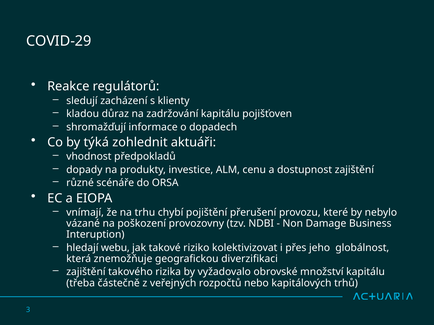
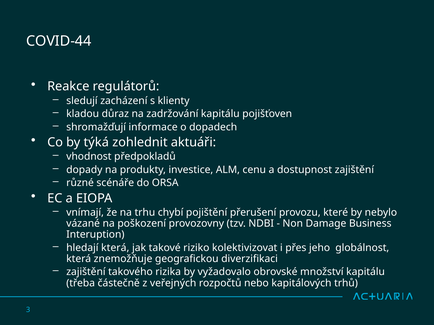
COVID-29: COVID-29 -> COVID-44
hledají webu: webu -> která
